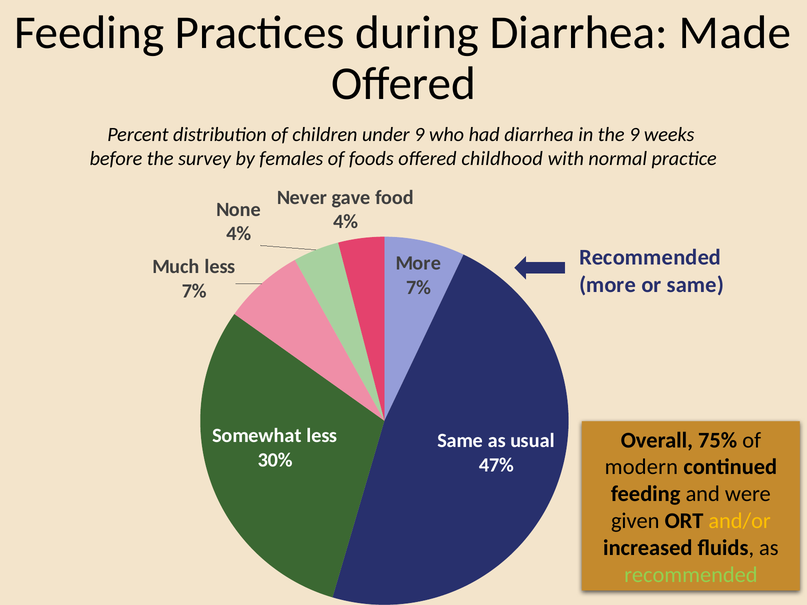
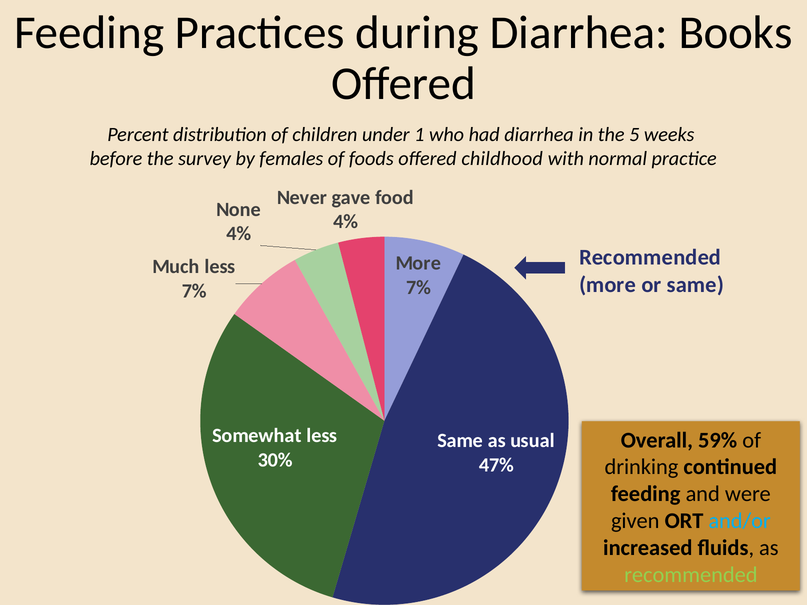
Made: Made -> Books
under 9: 9 -> 1
the 9: 9 -> 5
75%: 75% -> 59%
modern: modern -> drinking
and/or colour: yellow -> light blue
